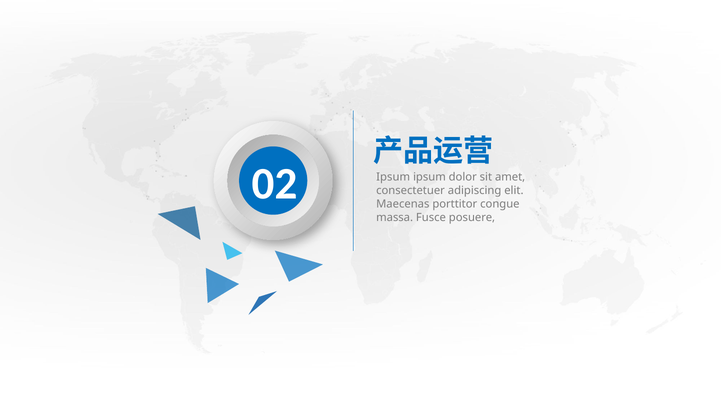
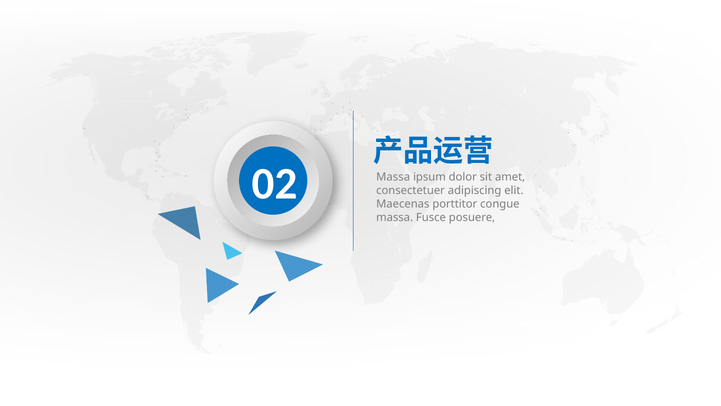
02 Ipsum: Ipsum -> Massa
